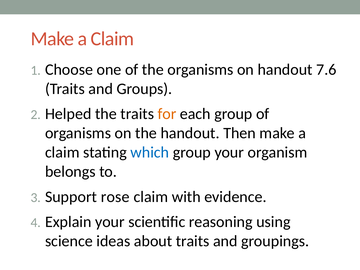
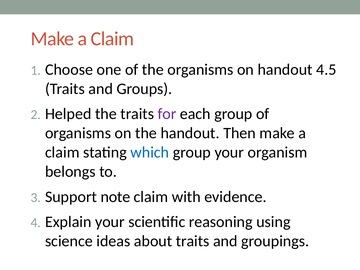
7.6: 7.6 -> 4.5
for colour: orange -> purple
rose: rose -> note
